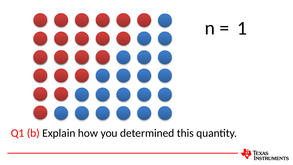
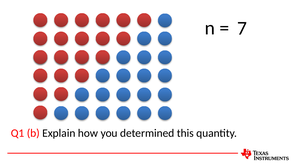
1: 1 -> 7
